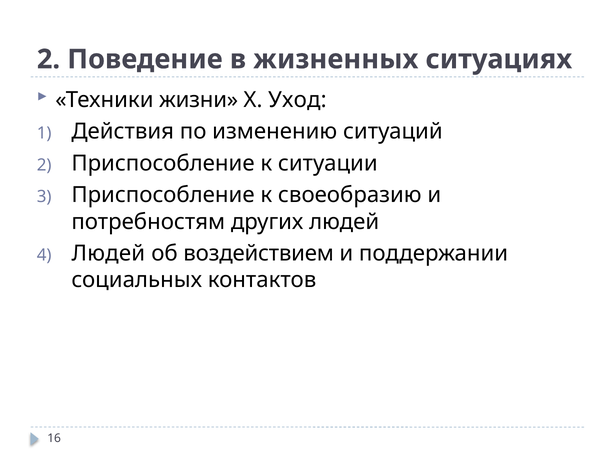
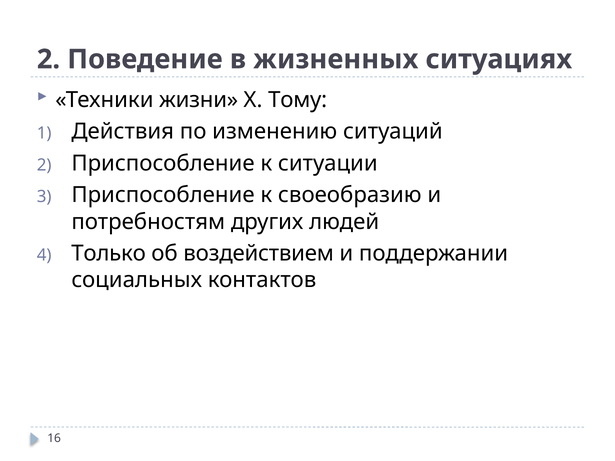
Уход: Уход -> Тому
Людей at (108, 254): Людей -> Только
